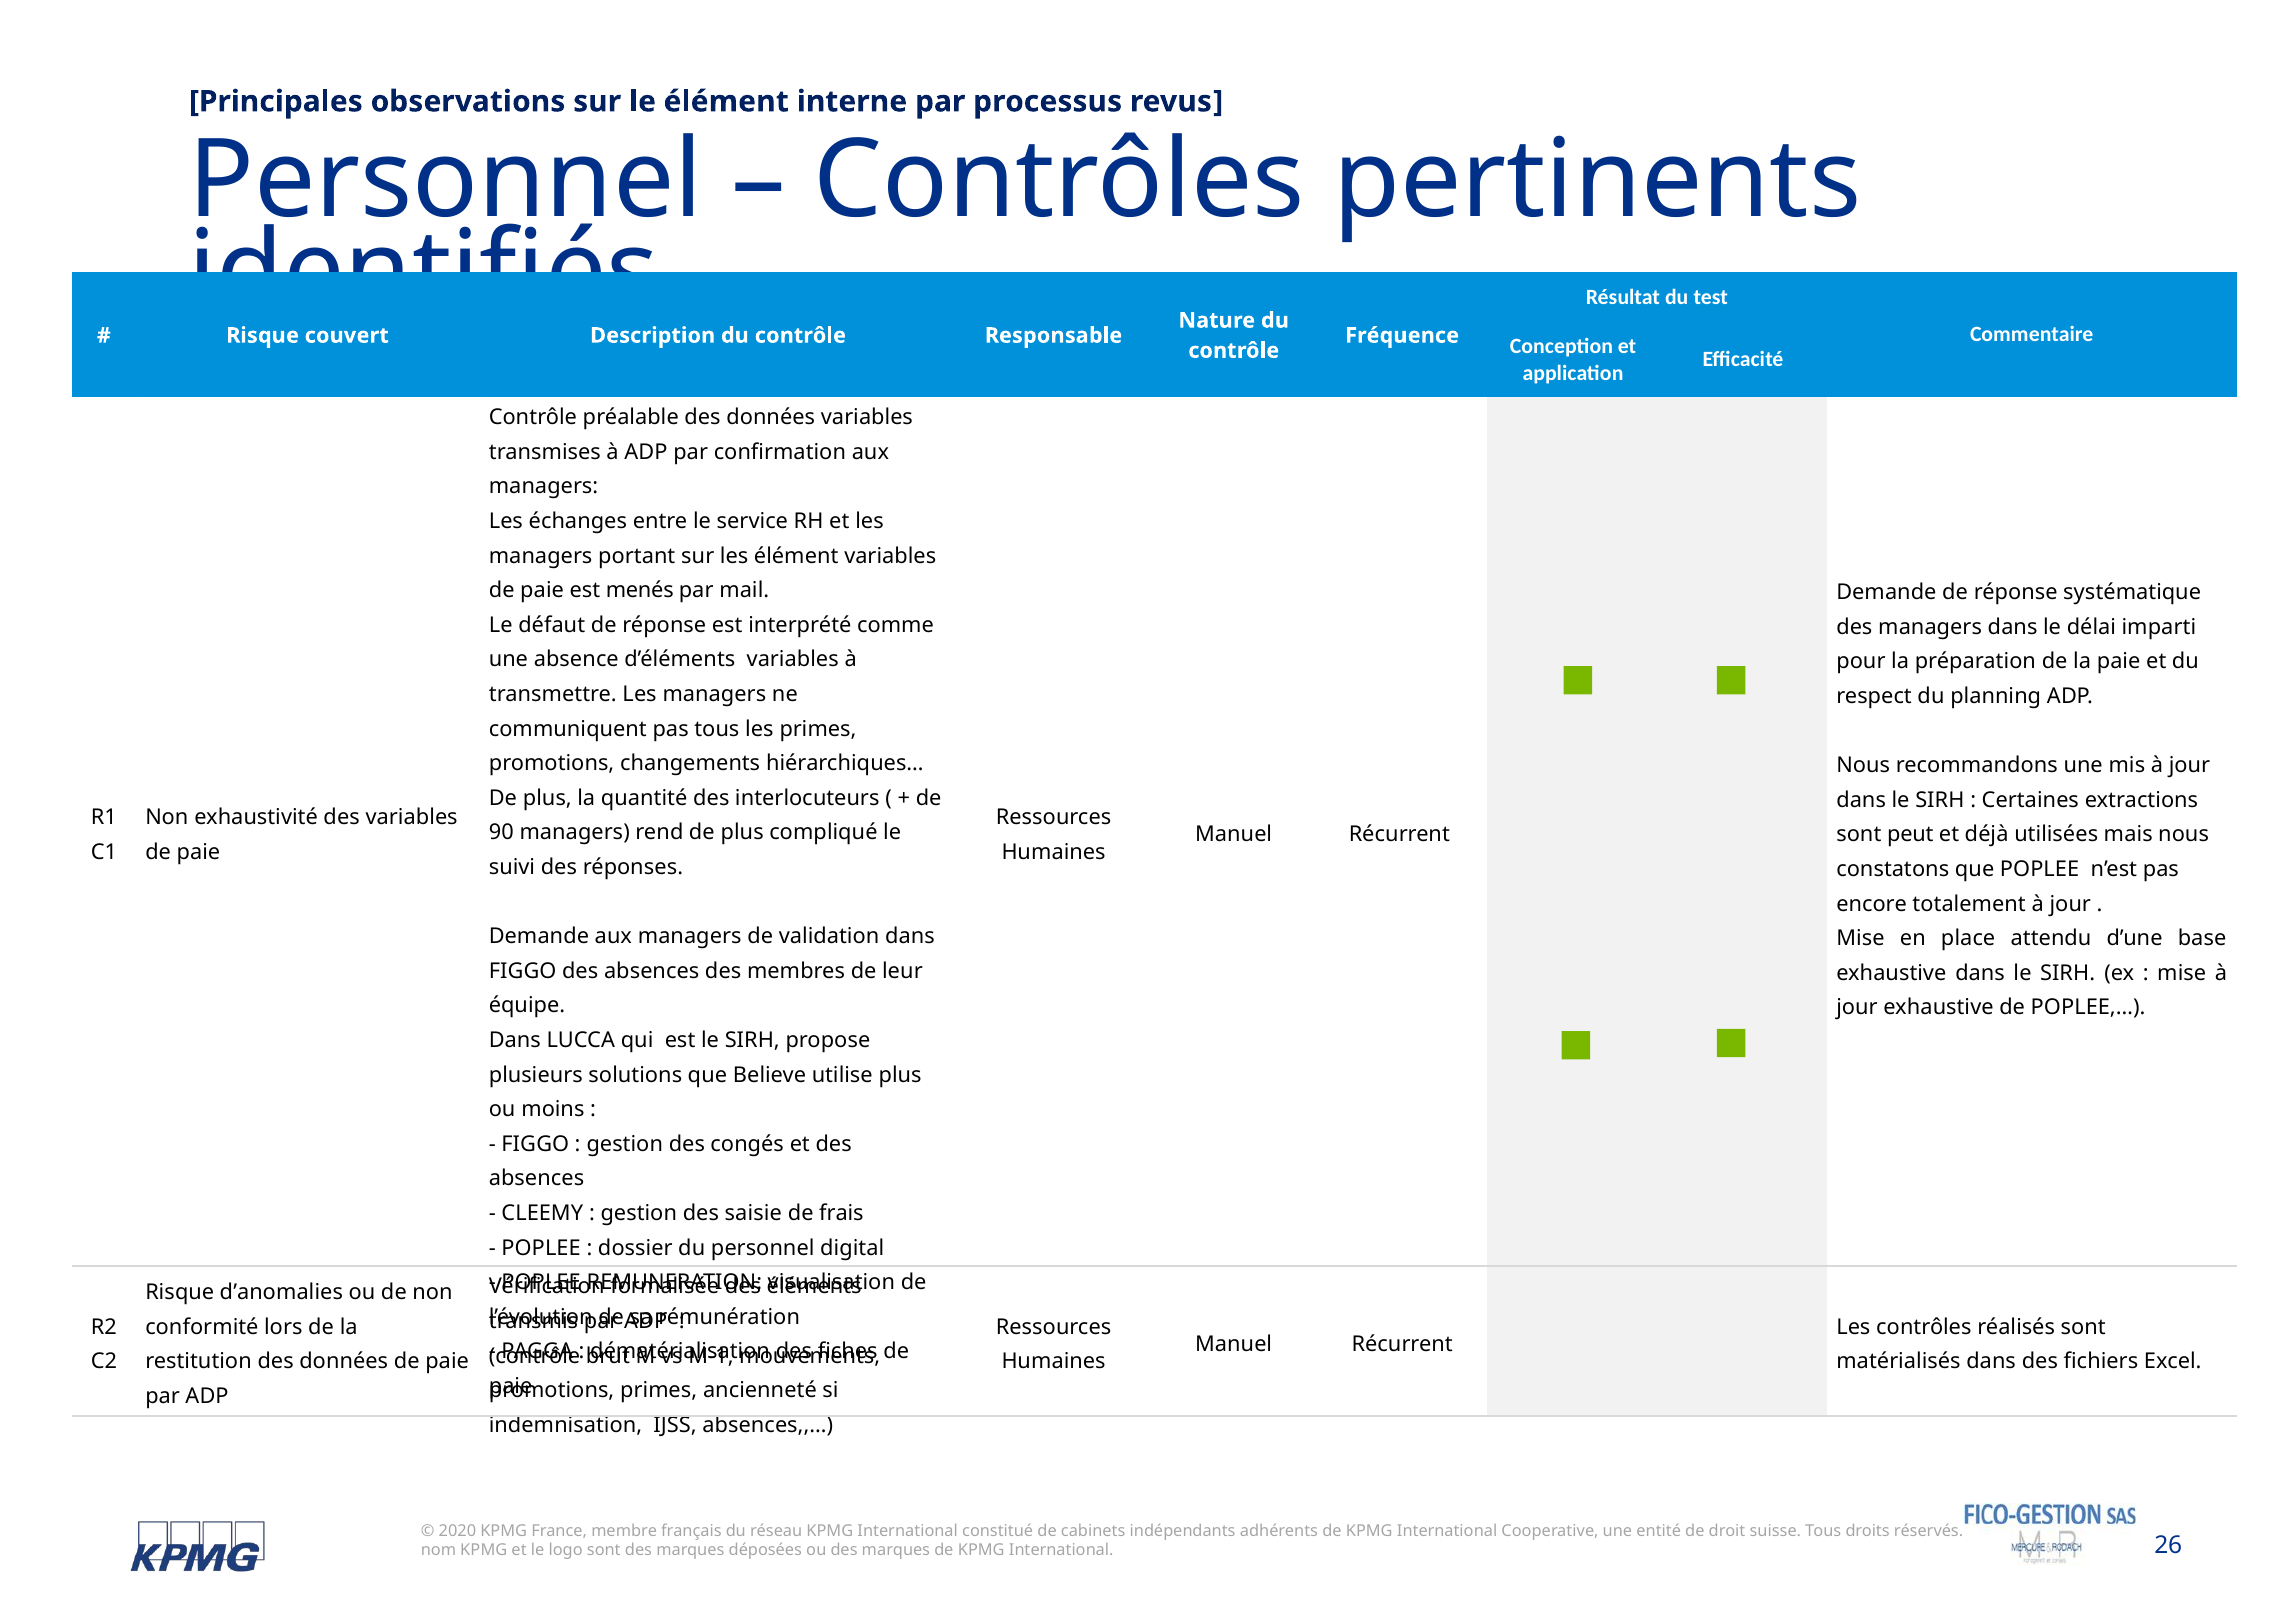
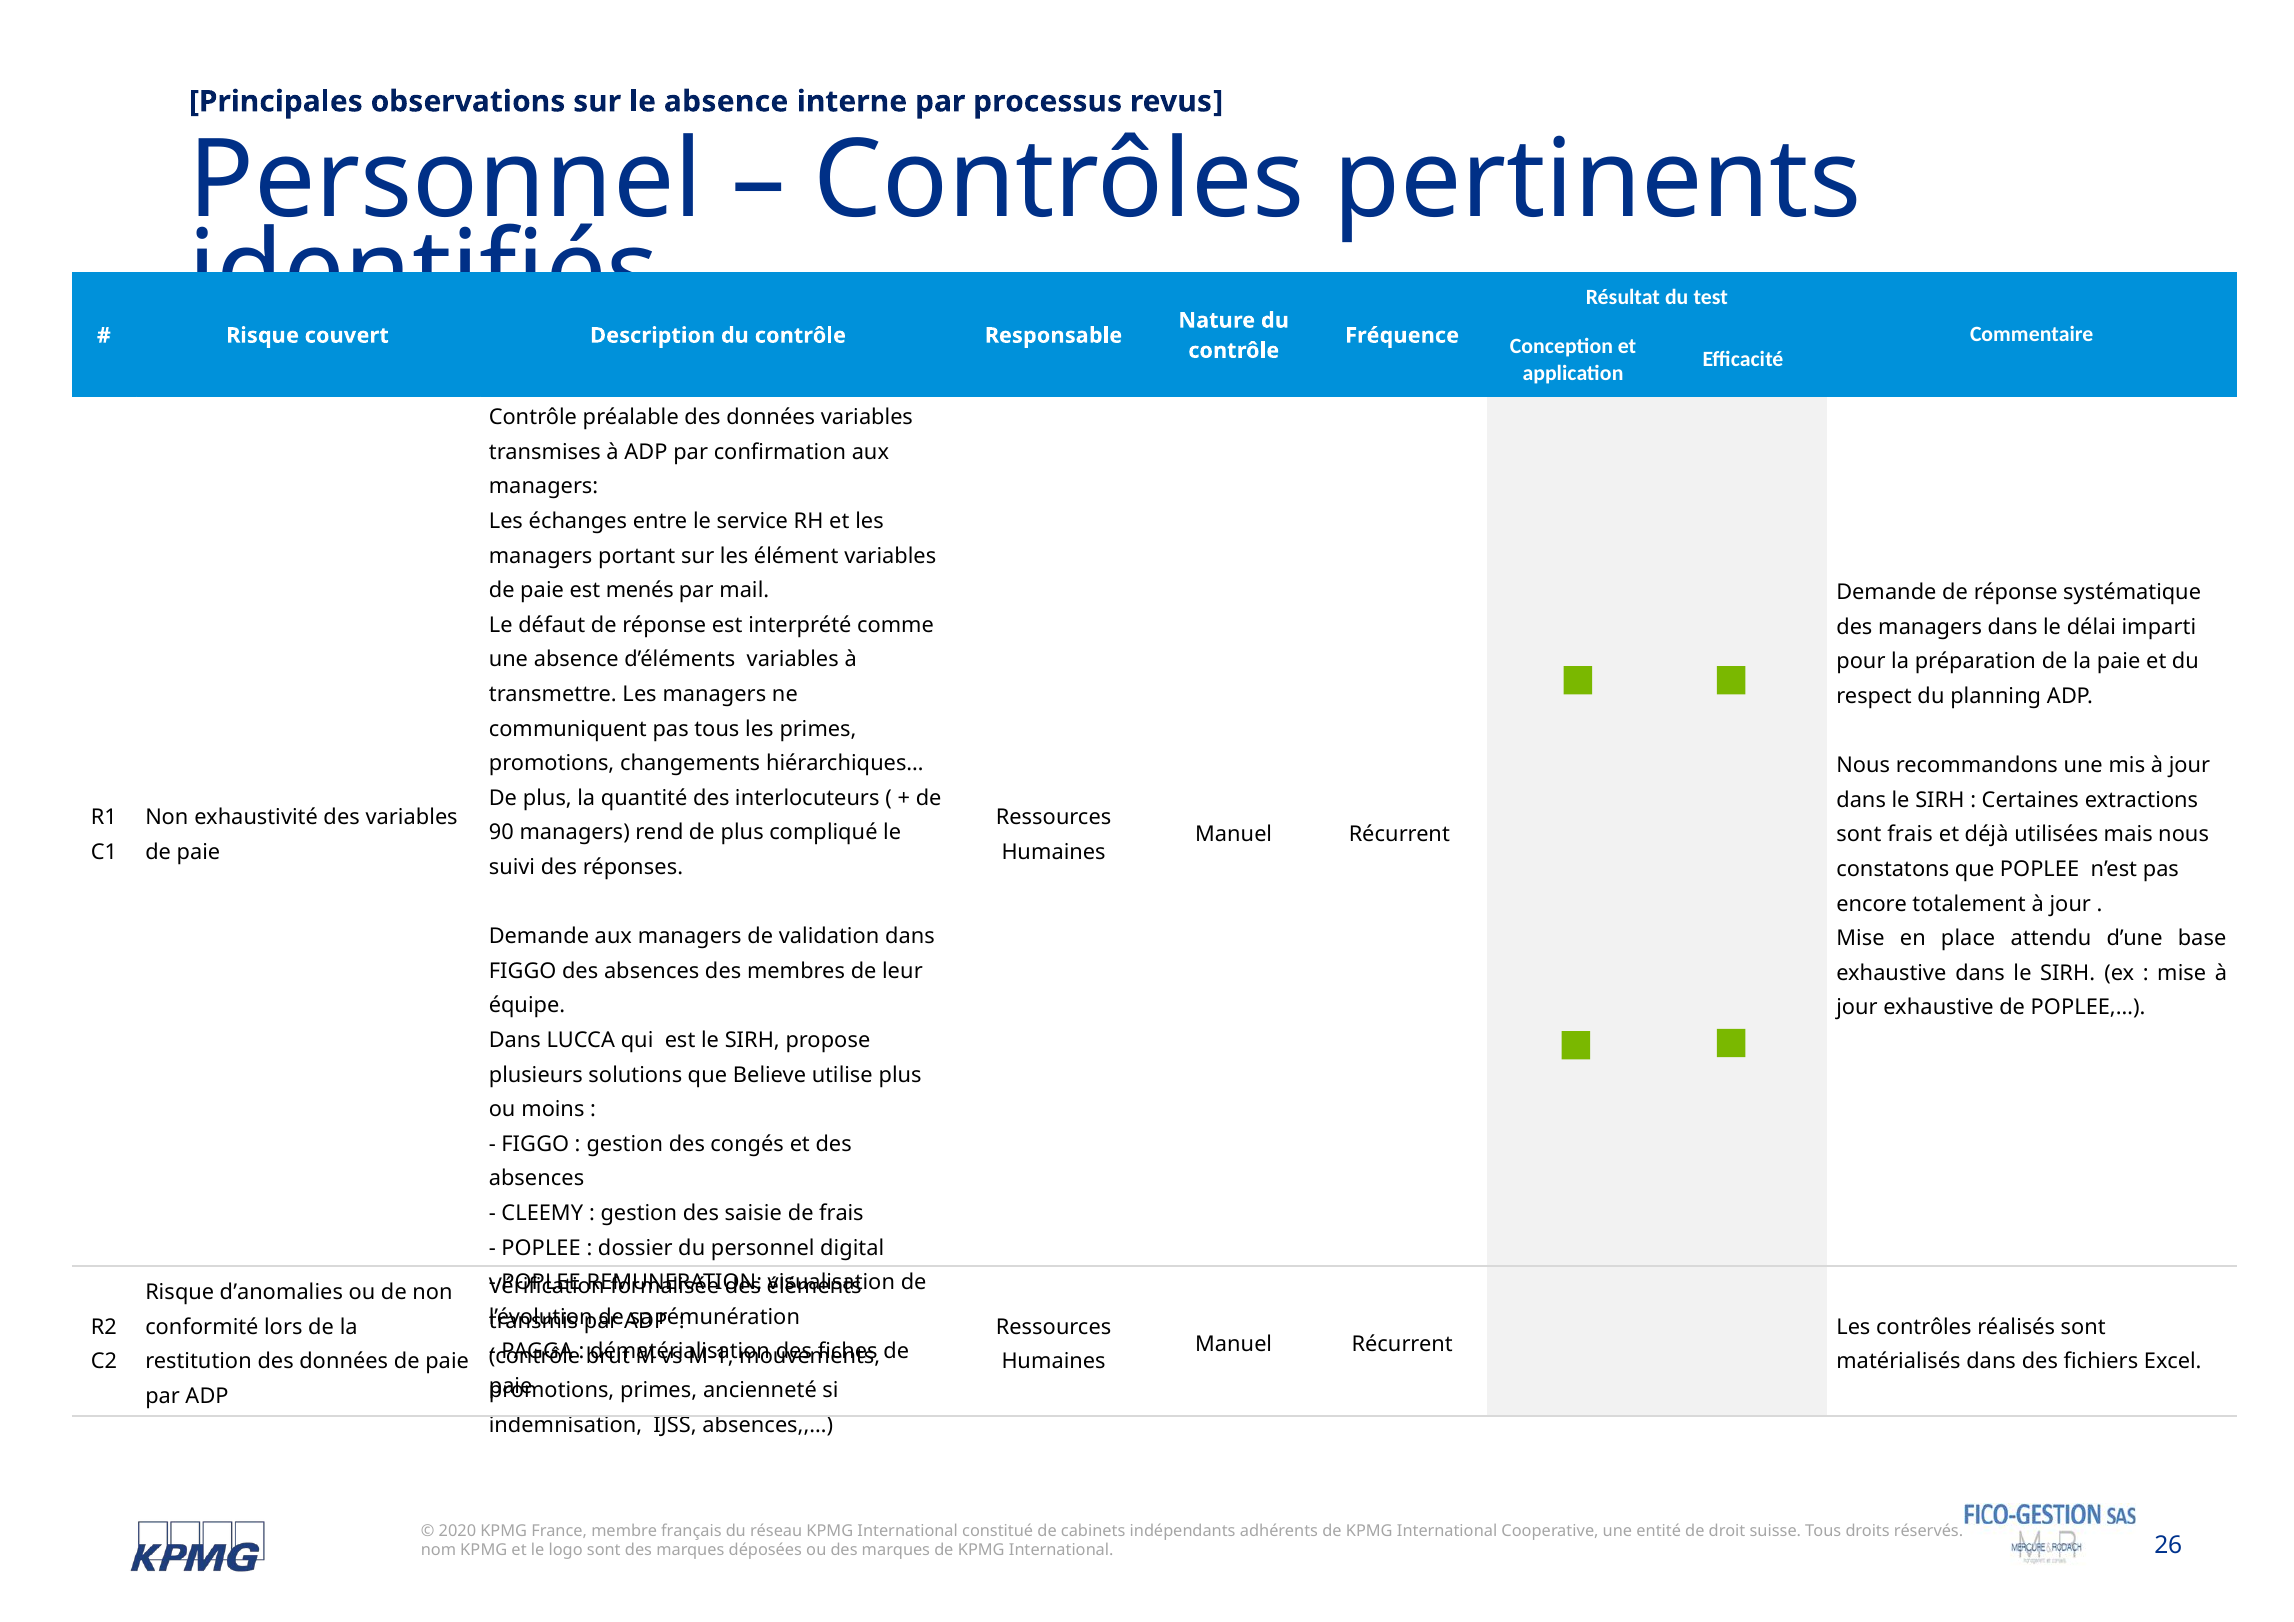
le élément: élément -> absence
sont peut: peut -> frais
